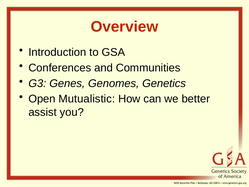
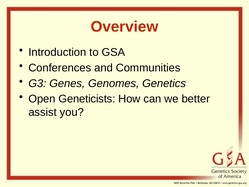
Mutualistic: Mutualistic -> Geneticists
